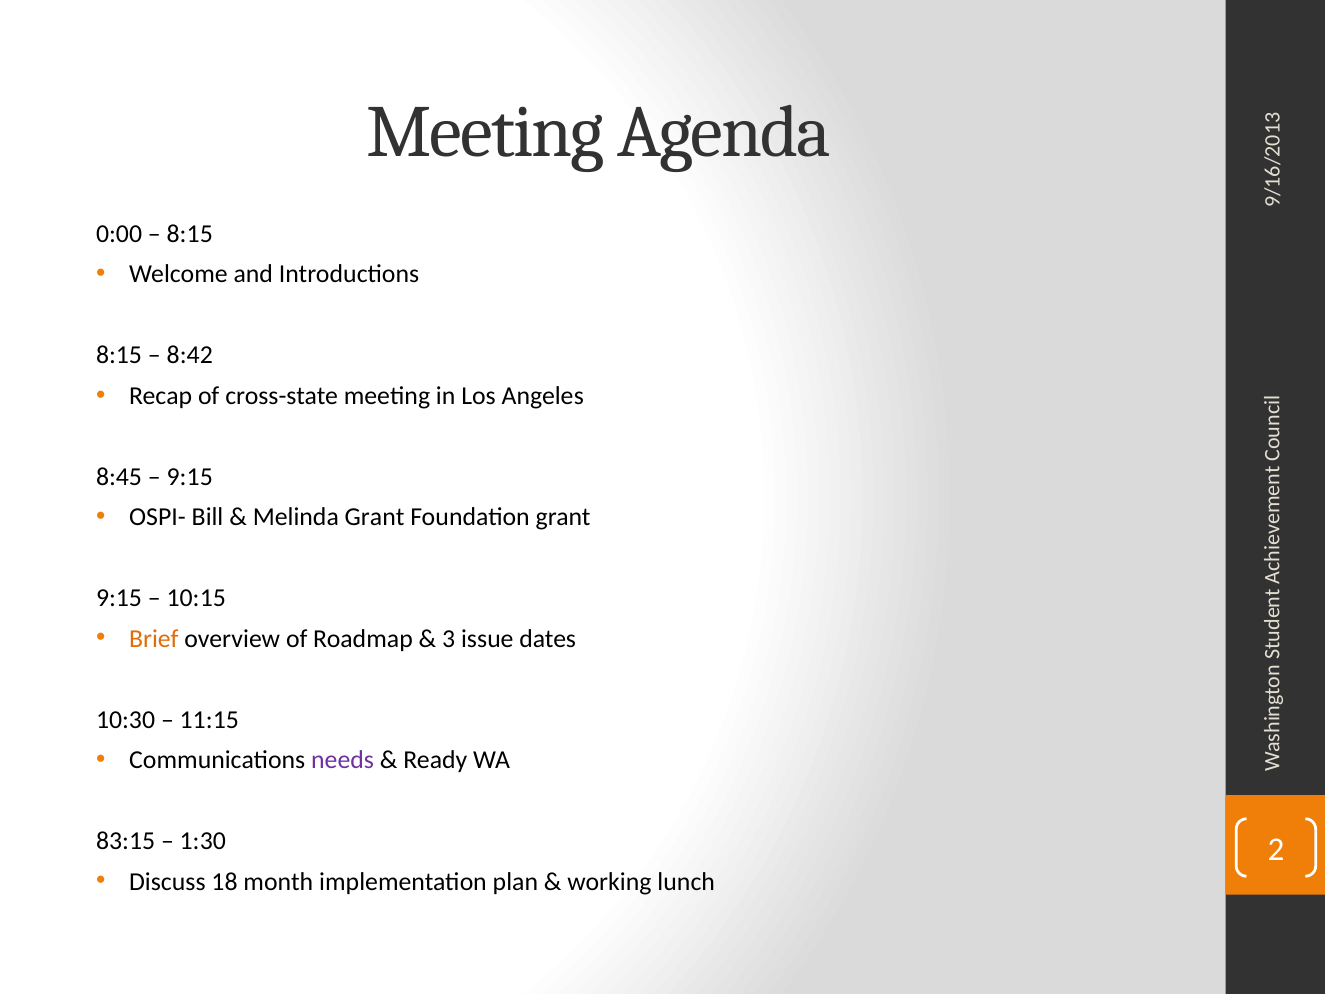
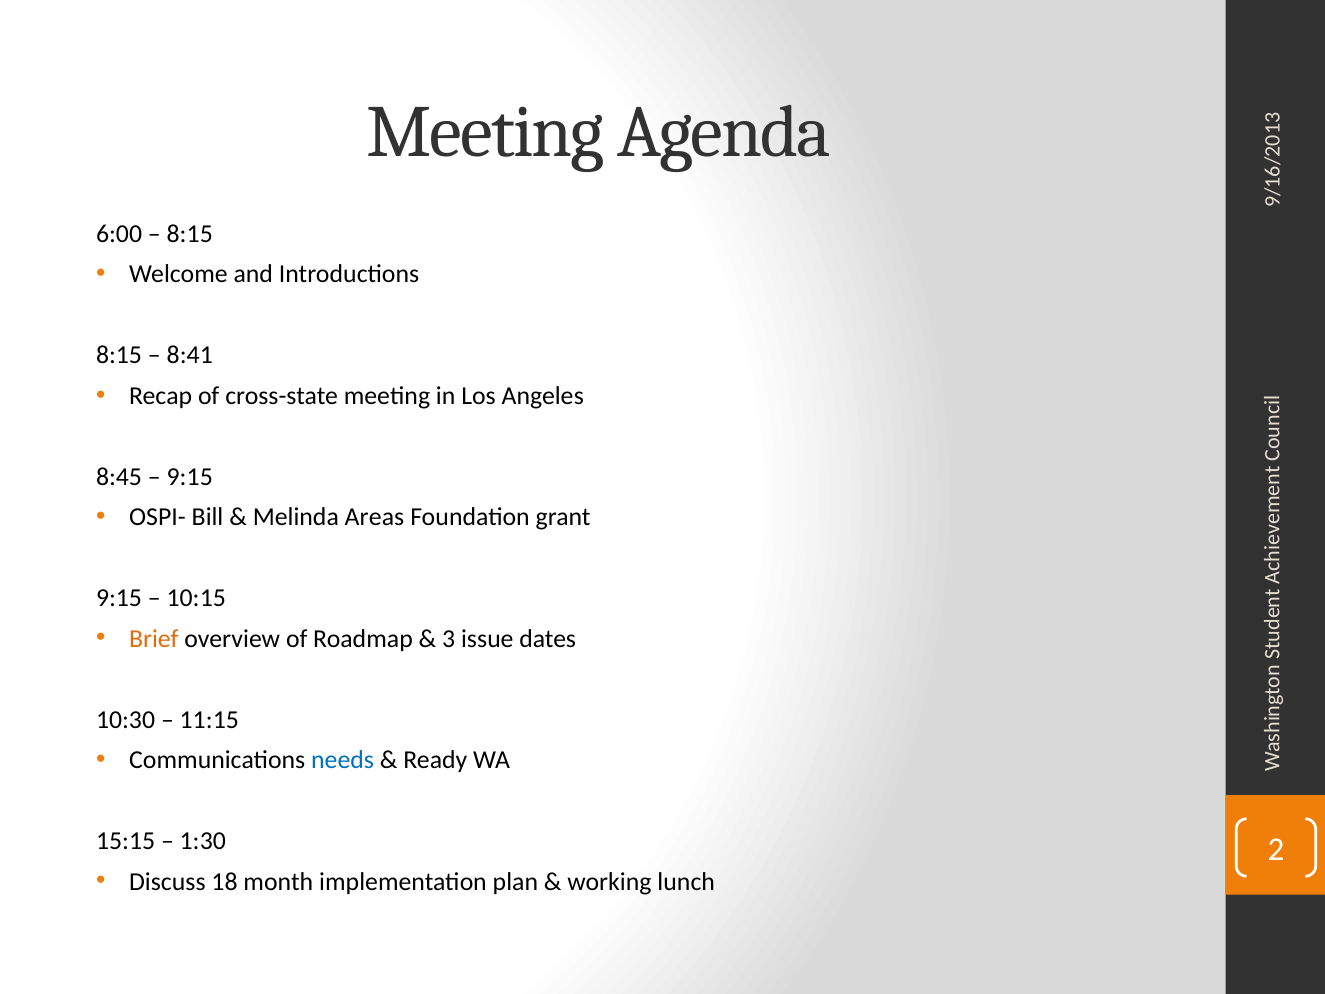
0:00: 0:00 -> 6:00
8:42: 8:42 -> 8:41
Melinda Grant: Grant -> Areas
needs colour: purple -> blue
83:15: 83:15 -> 15:15
